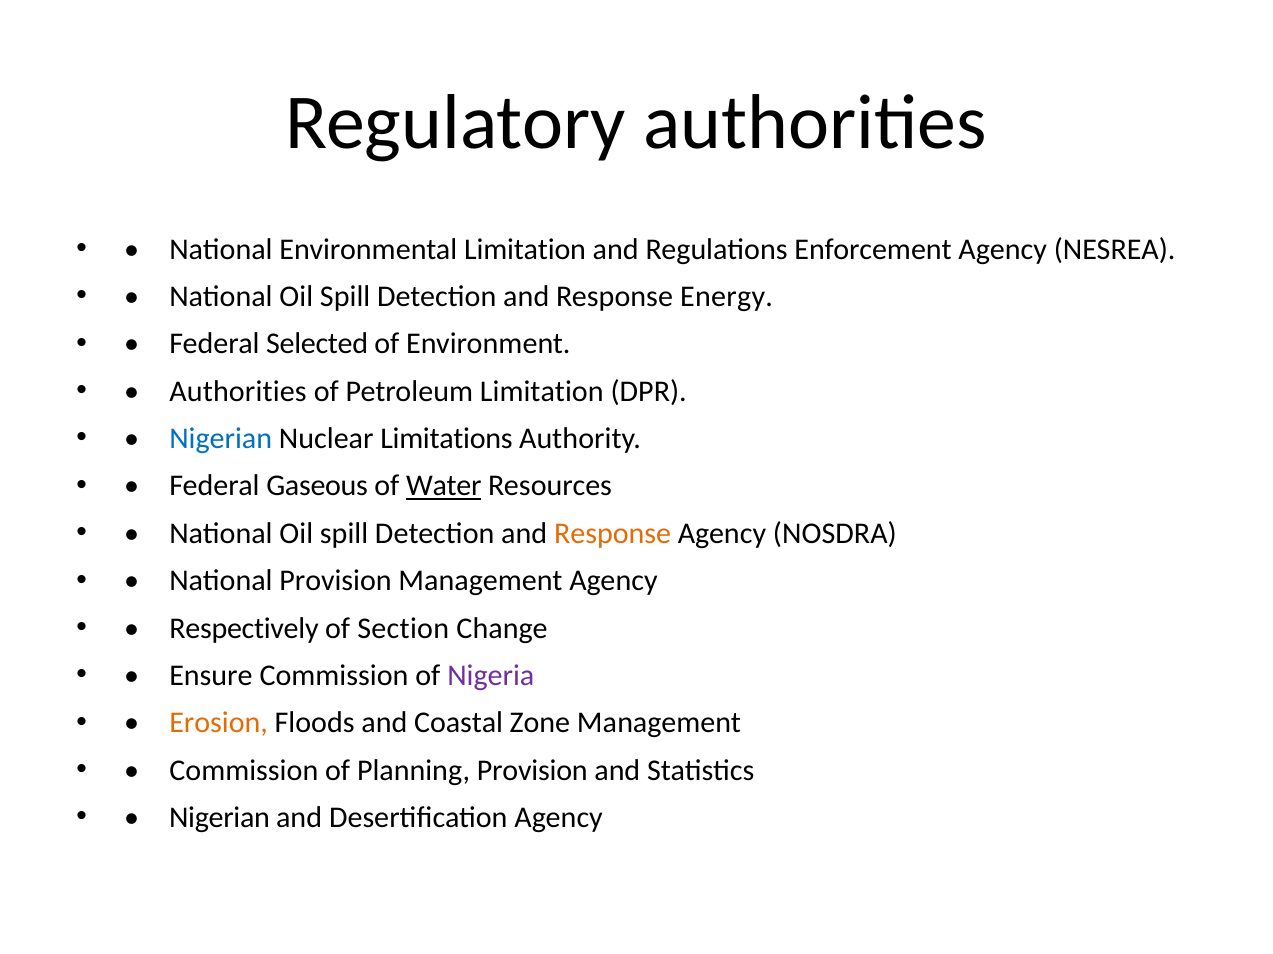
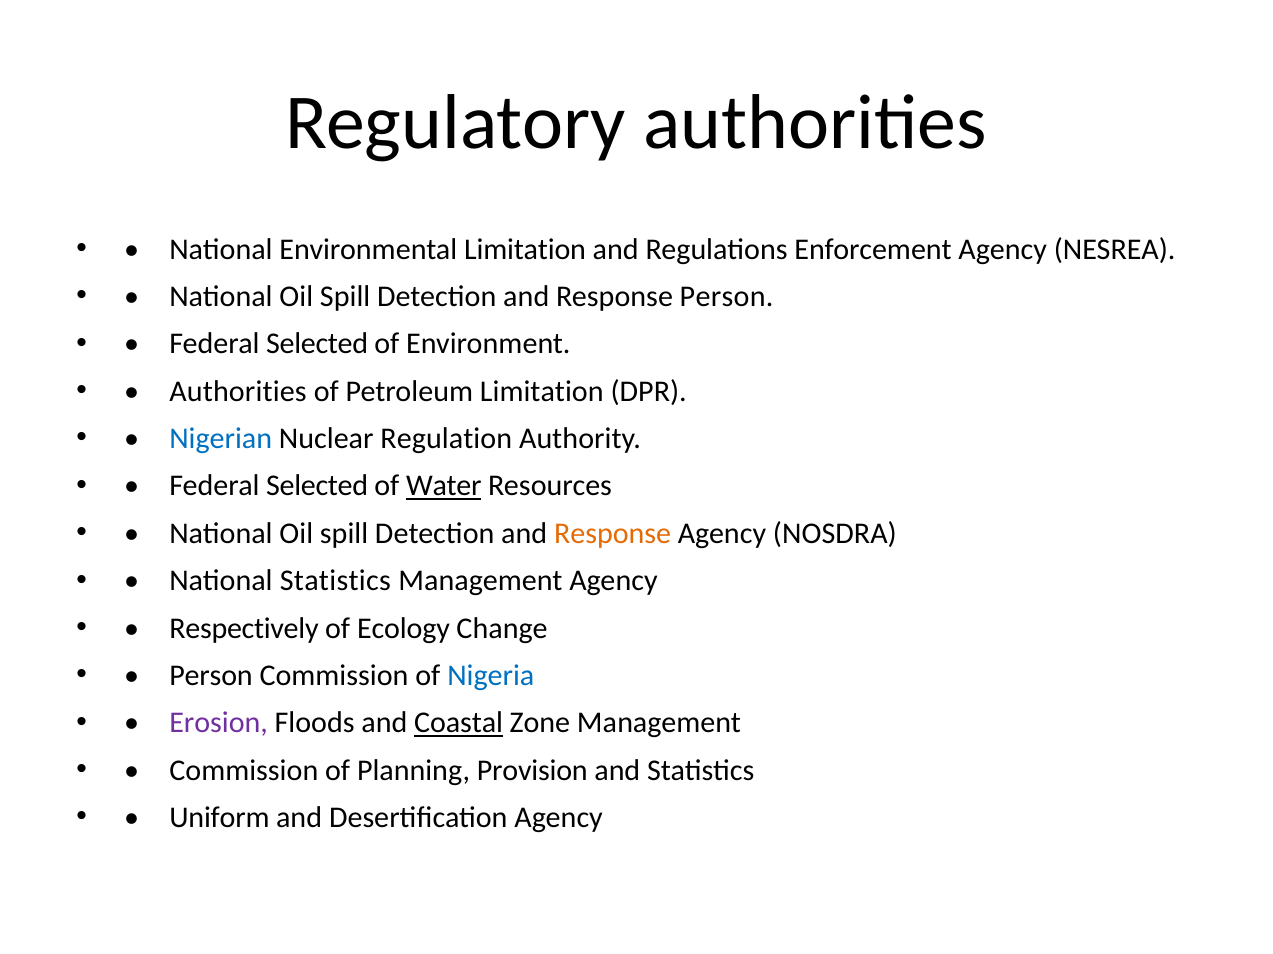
Response Energy: Energy -> Person
Limitations: Limitations -> Regulation
Gaseous at (317, 486): Gaseous -> Selected
National Provision: Provision -> Statistics
Section: Section -> Ecology
Ensure at (211, 676): Ensure -> Person
Nigeria colour: purple -> blue
Erosion colour: orange -> purple
Coastal underline: none -> present
Nigerian at (220, 818): Nigerian -> Uniform
